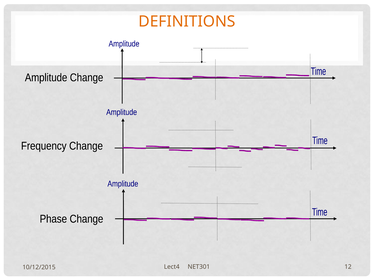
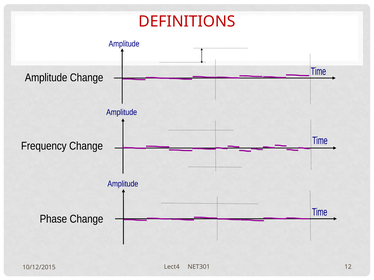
DEFINITIONS colour: orange -> red
